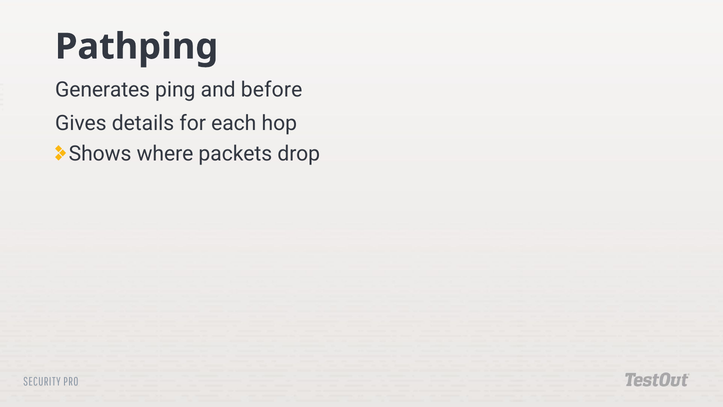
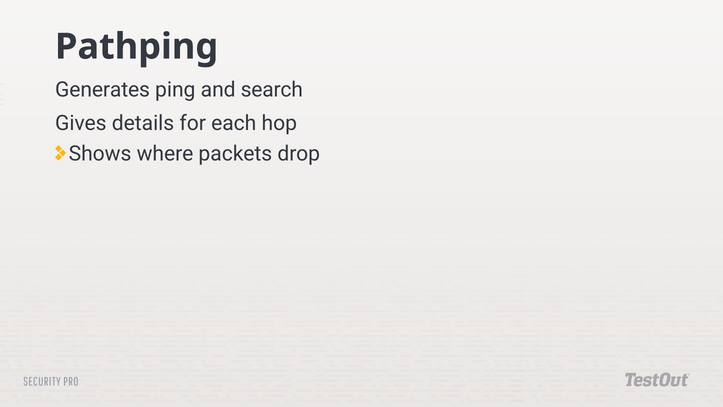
before: before -> search
